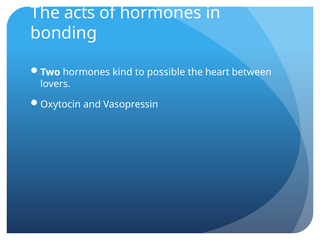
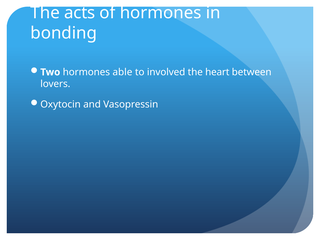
kind: kind -> able
possible: possible -> involved
